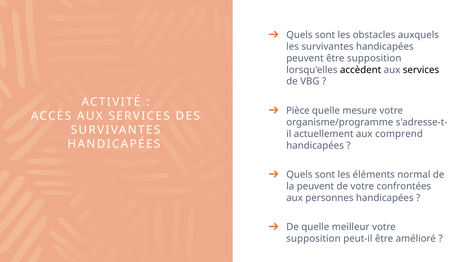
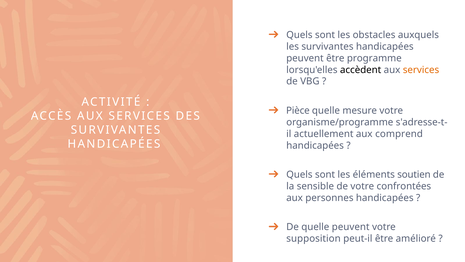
être supposition: supposition -> programme
services at (421, 70) colour: black -> orange
normal: normal -> soutien
la peuvent: peuvent -> sensible
quelle meilleur: meilleur -> peuvent
